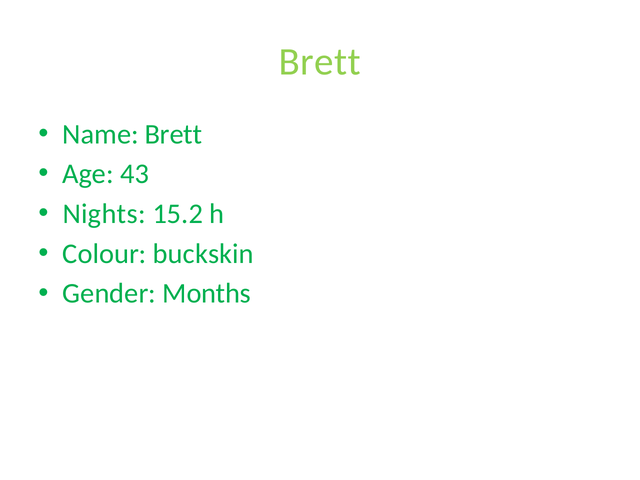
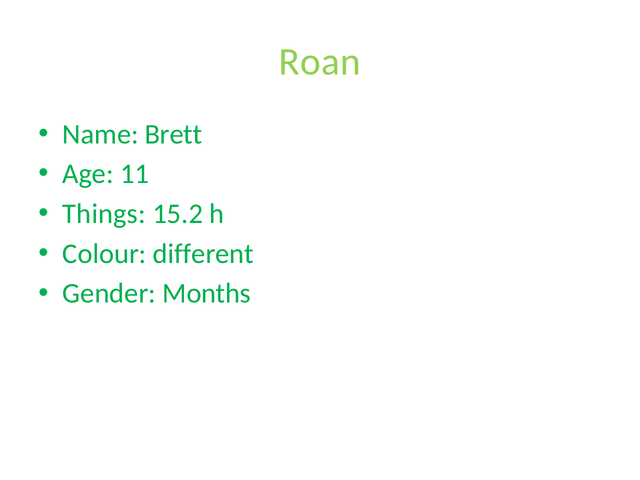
Brett at (320, 62): Brett -> Roan
43: 43 -> 11
Nights: Nights -> Things
buckskin: buckskin -> different
